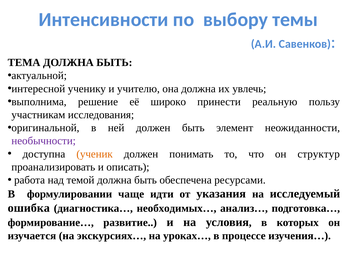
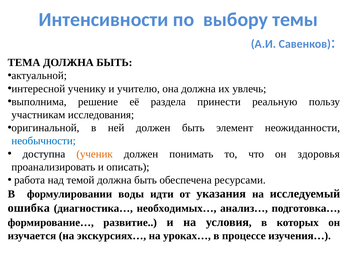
широко: широко -> раздела
необычности colour: purple -> blue
структур: структур -> здоровья
чаще: чаще -> воды
